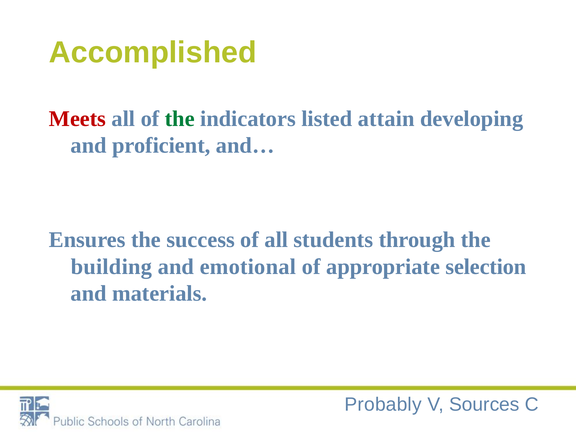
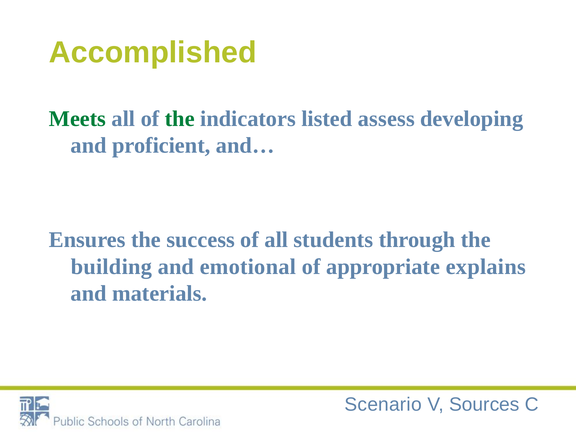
Meets colour: red -> green
attain: attain -> assess
selection: selection -> explains
Probably: Probably -> Scenario
